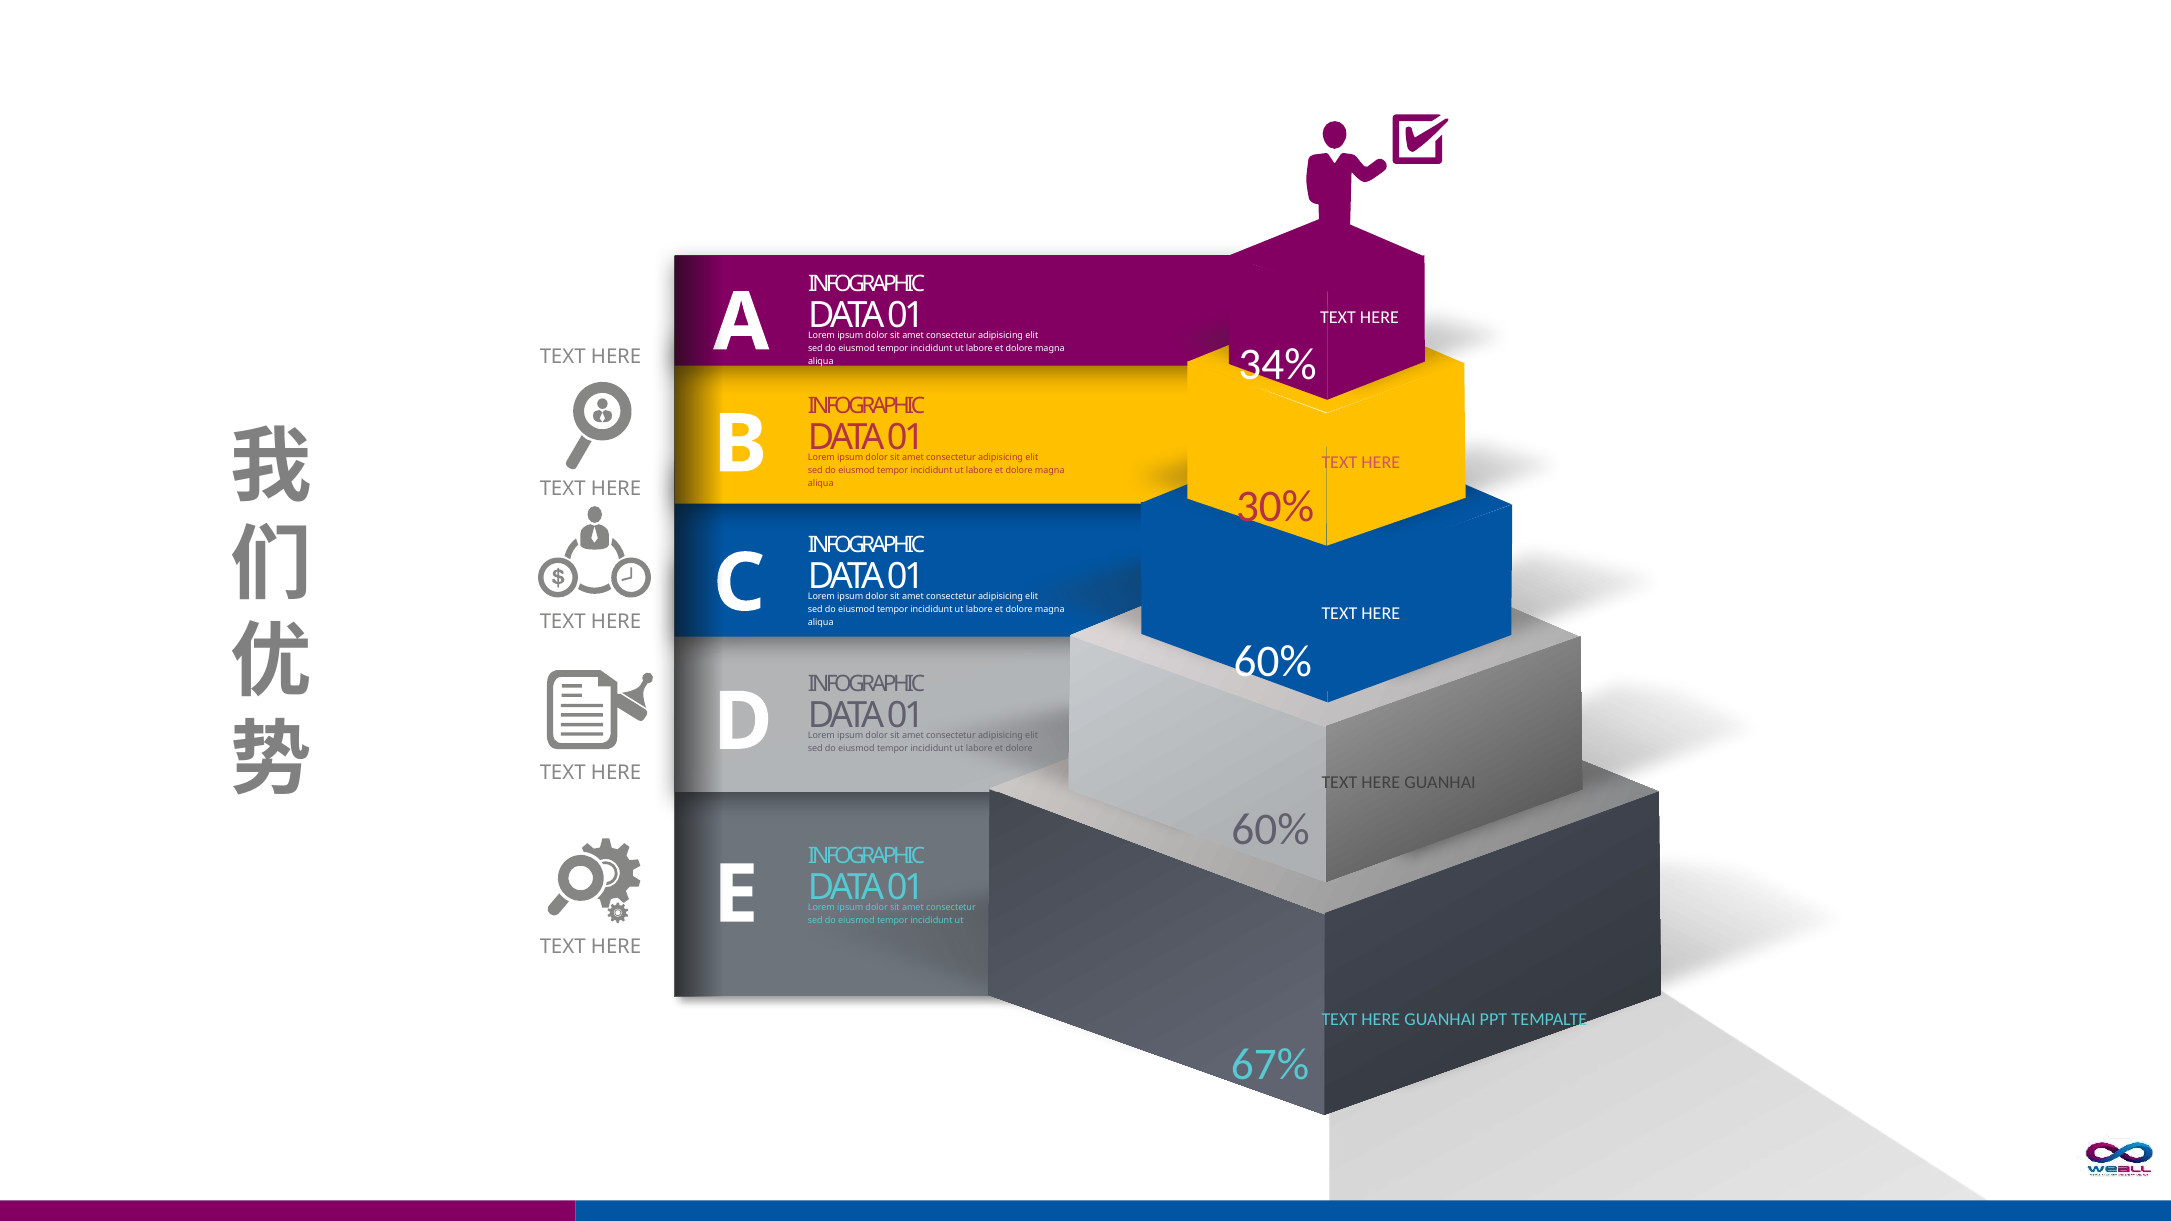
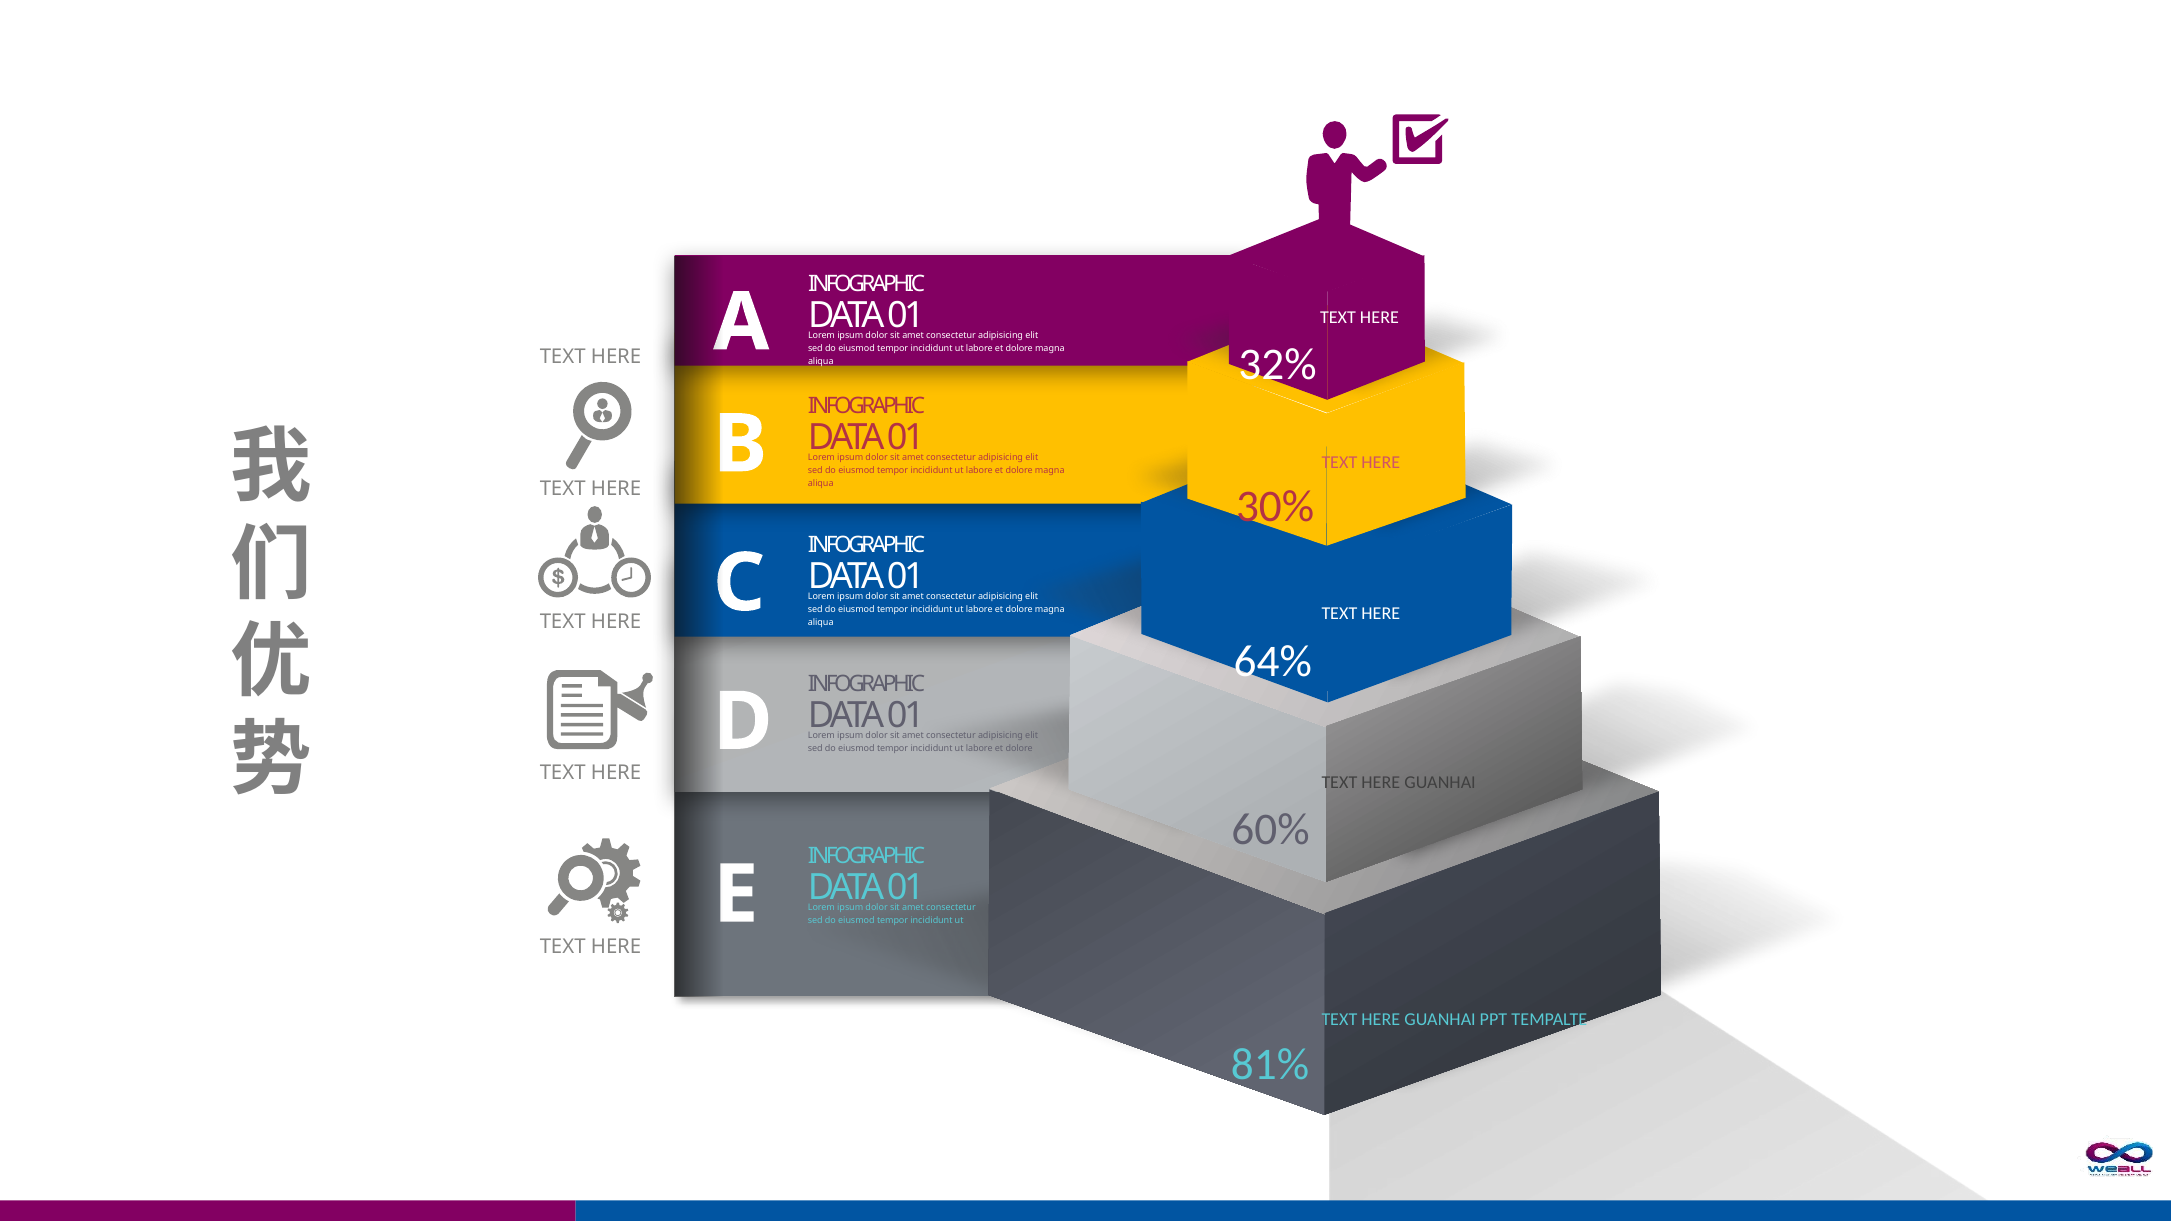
34%: 34% -> 32%
60% at (1273, 661): 60% -> 64%
67%: 67% -> 81%
